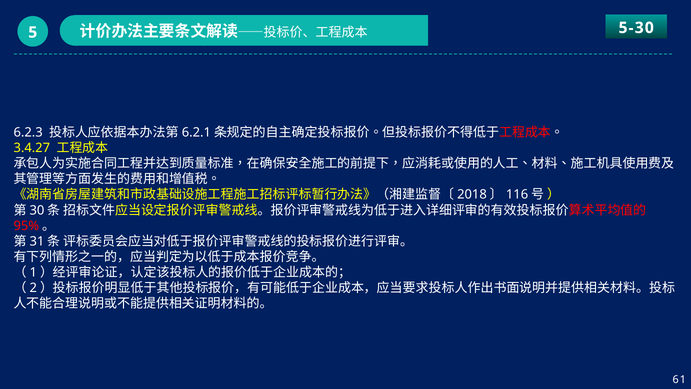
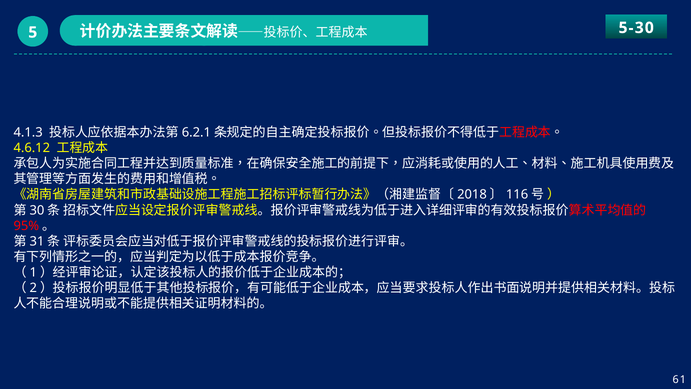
6.2.3: 6.2.3 -> 4.1.3
3.4.27: 3.4.27 -> 4.6.12
